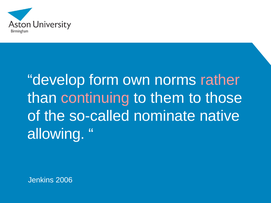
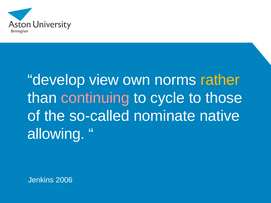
form: form -> view
rather colour: pink -> yellow
them: them -> cycle
